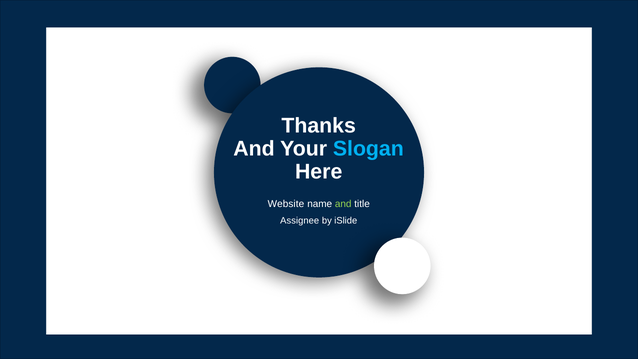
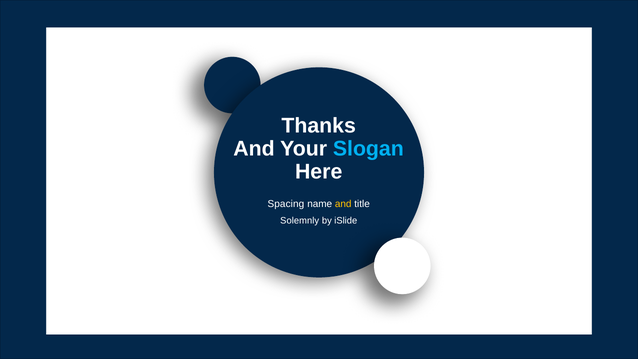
Website: Website -> Spacing
and at (343, 204) colour: light green -> yellow
Assignee: Assignee -> Solemnly
